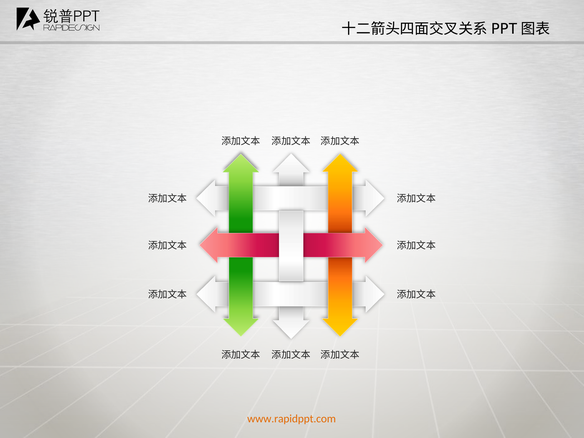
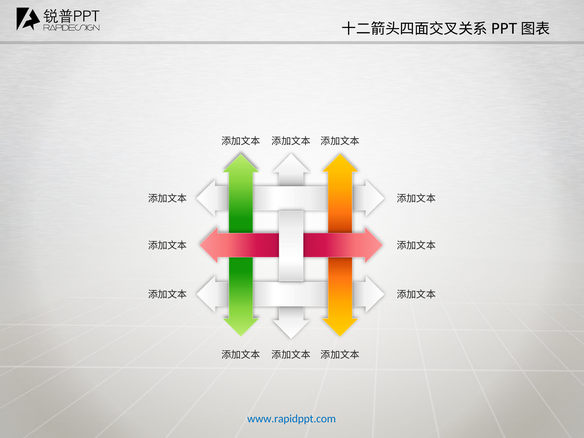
www.rapidppt.com colour: orange -> blue
